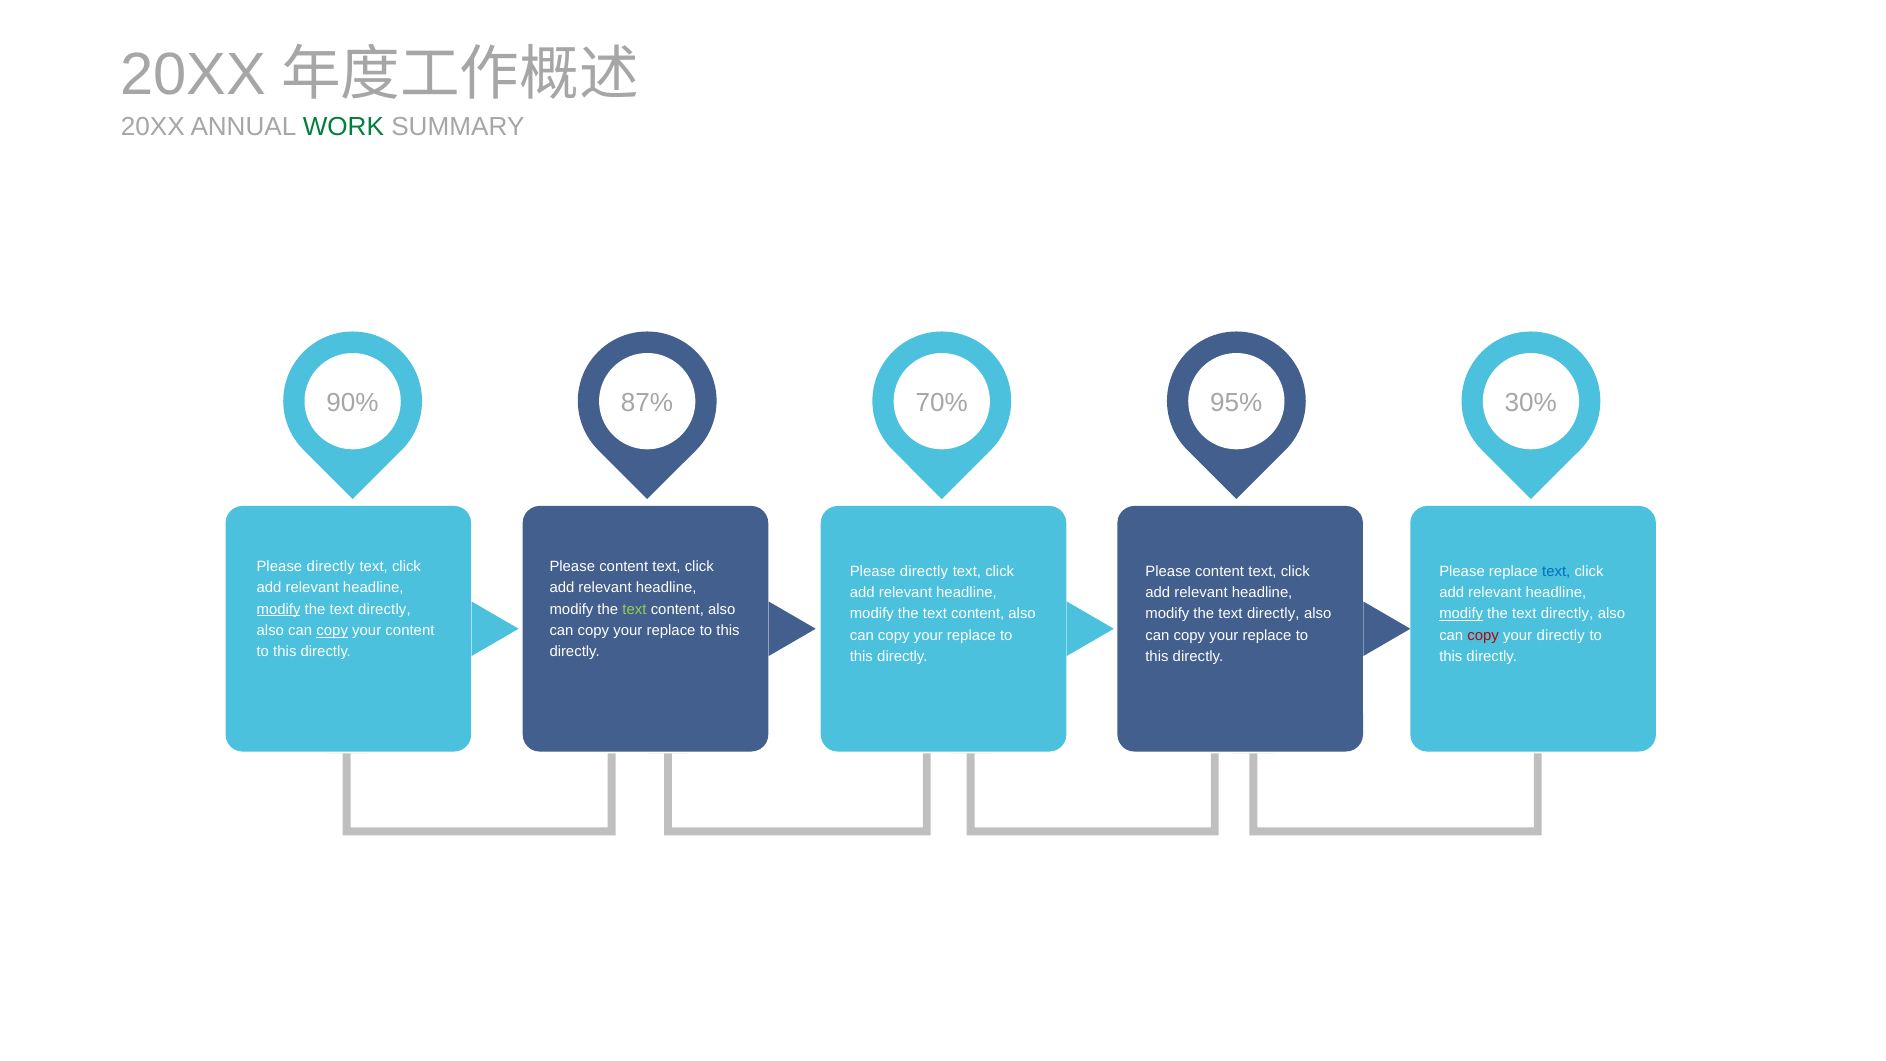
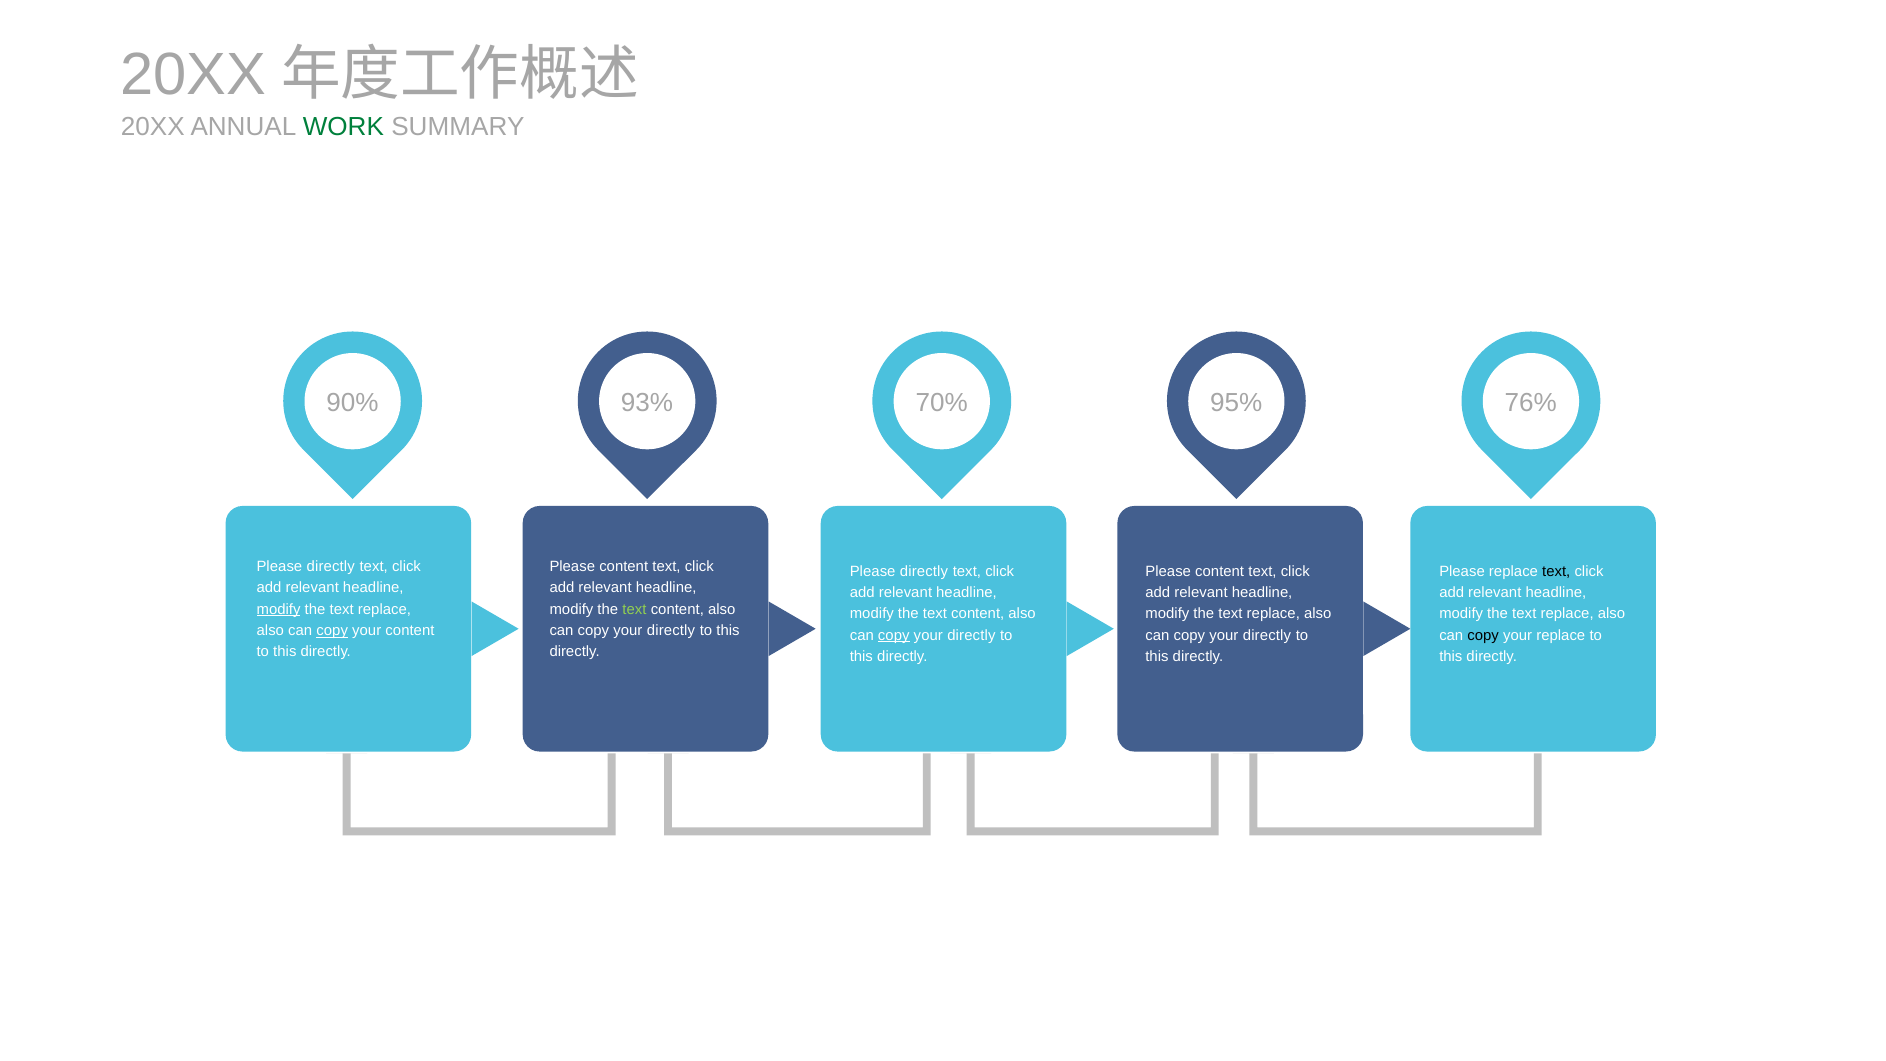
87%: 87% -> 93%
30%: 30% -> 76%
text at (1556, 571) colour: blue -> black
directly at (384, 609): directly -> replace
directly at (1273, 614): directly -> replace
modify at (1461, 614) underline: present -> none
directly at (1567, 614): directly -> replace
replace at (671, 631): replace -> directly
copy at (894, 635) underline: none -> present
replace at (971, 635): replace -> directly
replace at (1267, 635): replace -> directly
copy at (1483, 635) colour: red -> black
your directly: directly -> replace
